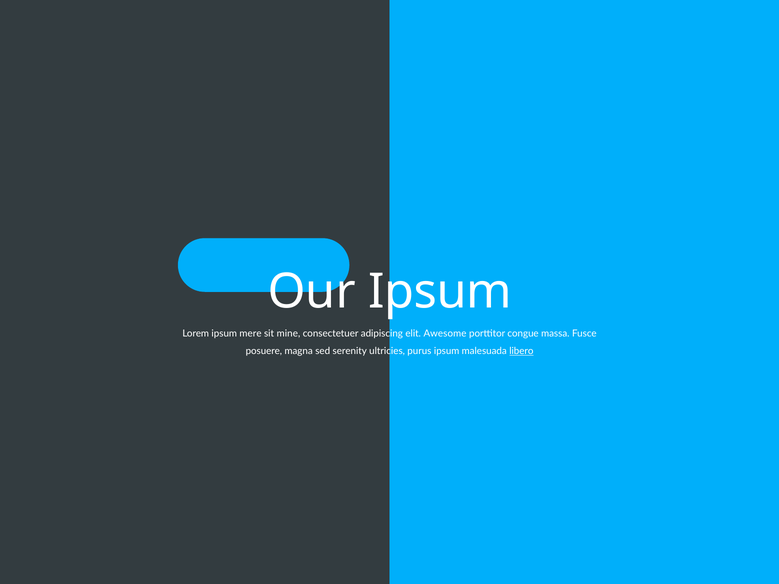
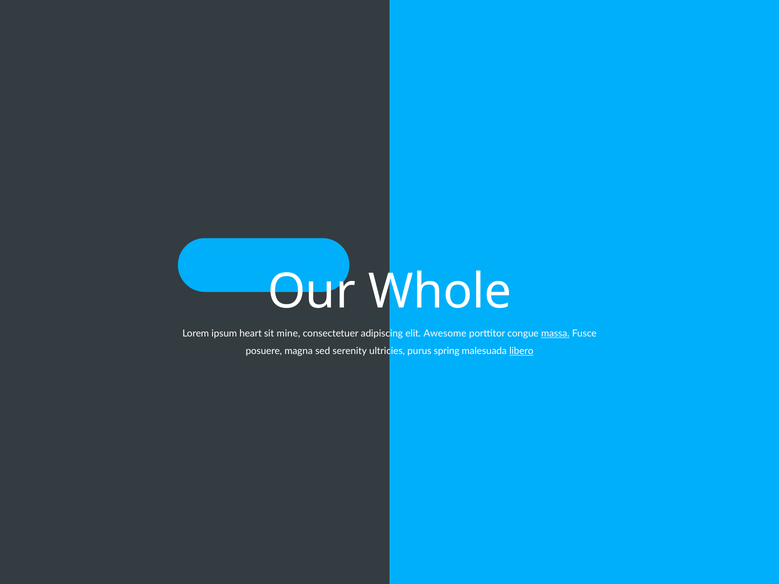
Our Ipsum: Ipsum -> Whole
mere: mere -> heart
massa underline: none -> present
purus ipsum: ipsum -> spring
